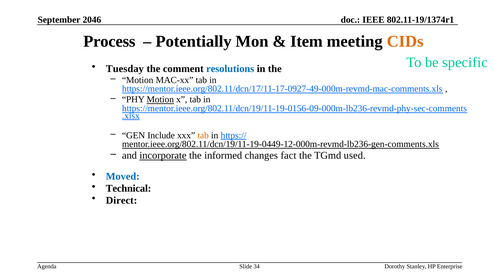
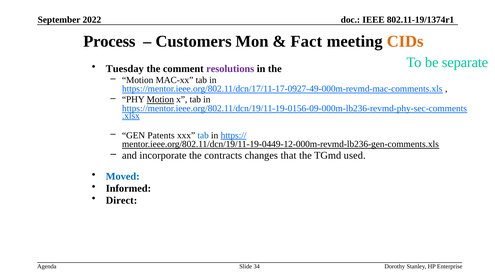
2046: 2046 -> 2022
Potentially: Potentially -> Customers
Item: Item -> Fact
specific: specific -> separate
resolutions colour: blue -> purple
Include: Include -> Patents
tab at (203, 135) colour: orange -> blue
incorporate underline: present -> none
informed: informed -> contracts
fact: fact -> that
Technical: Technical -> Informed
